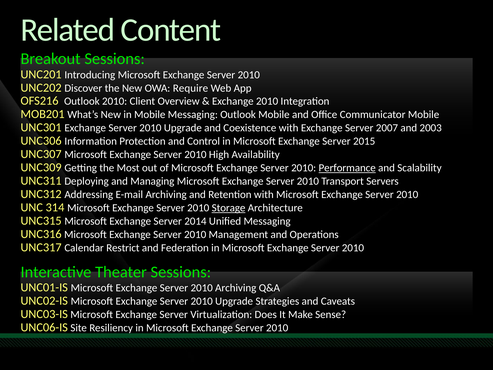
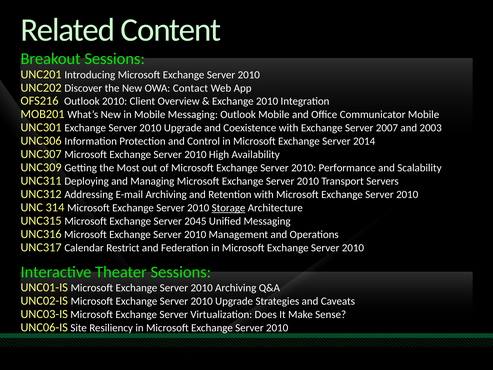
Require: Require -> Contact
2015: 2015 -> 2014
Performance underline: present -> none
2014: 2014 -> 2045
